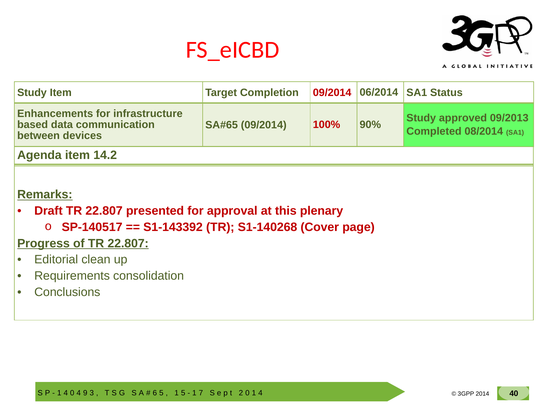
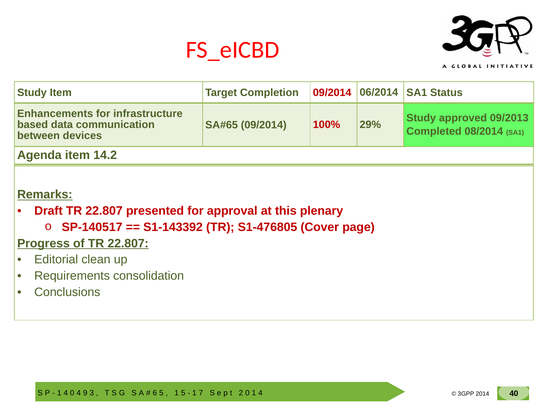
90%: 90% -> 29%
S1-140268: S1-140268 -> S1-476805
